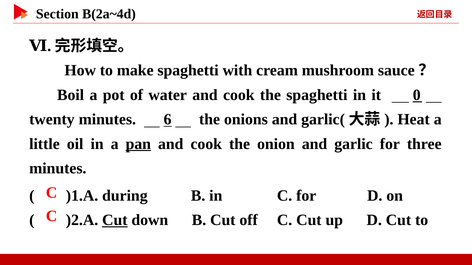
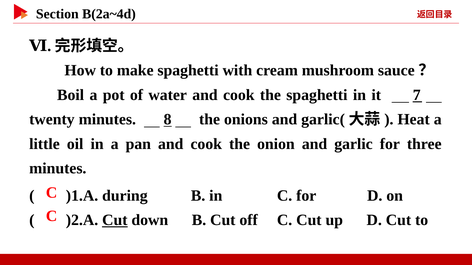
0: 0 -> 7
6: 6 -> 8
pan underline: present -> none
